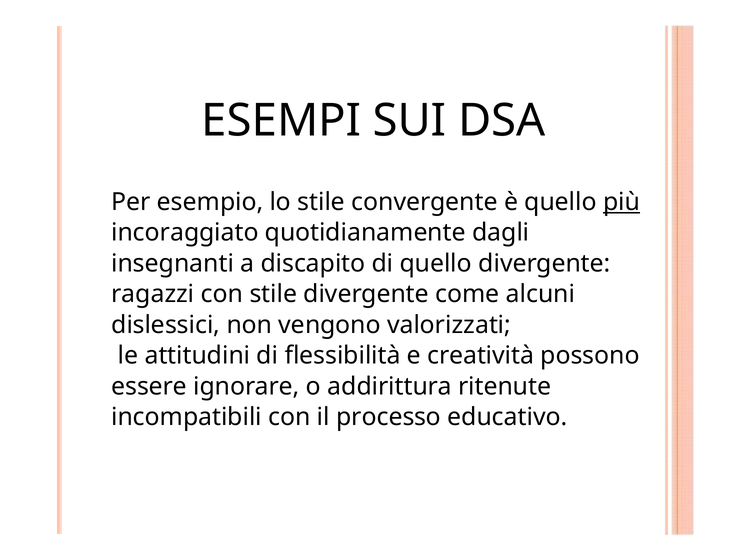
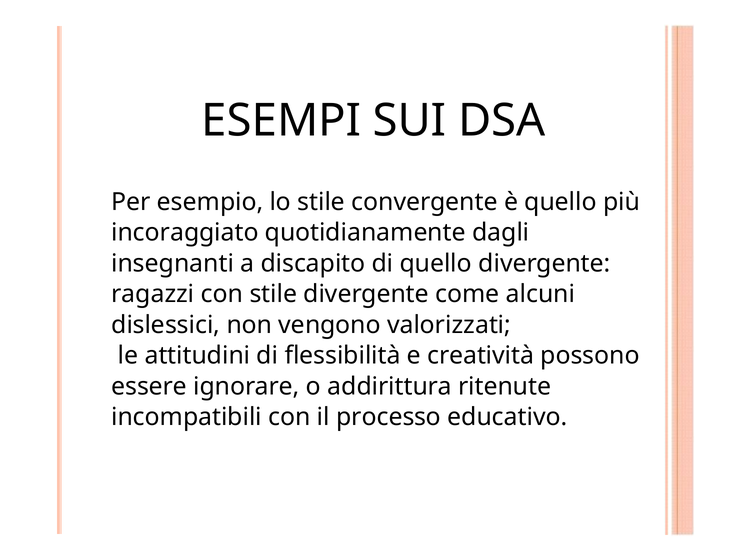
più underline: present -> none
